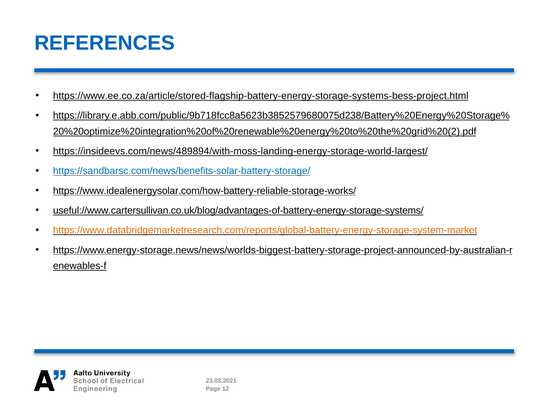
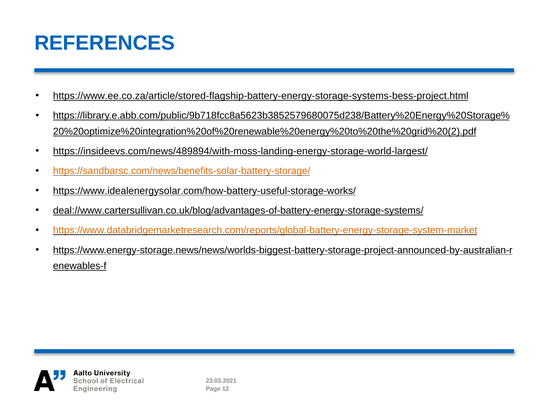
https://sandbarsc.com/news/benefits-solar-battery-storage/ colour: blue -> orange
https://www.idealenergysolar.com/how-battery-reliable-storage-works/: https://www.idealenergysolar.com/how-battery-reliable-storage-works/ -> https://www.idealenergysolar.com/how-battery-useful-storage-works/
useful://www.cartersullivan.co.uk/blog/advantages-of-battery-energy-storage-systems/: useful://www.cartersullivan.co.uk/blog/advantages-of-battery-energy-storage-systems/ -> deal://www.cartersullivan.co.uk/blog/advantages-of-battery-energy-storage-systems/
